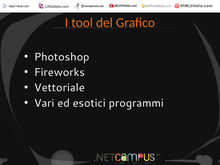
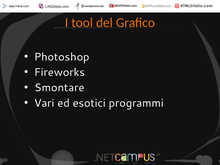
Vettoriale: Vettoriale -> Smontare
